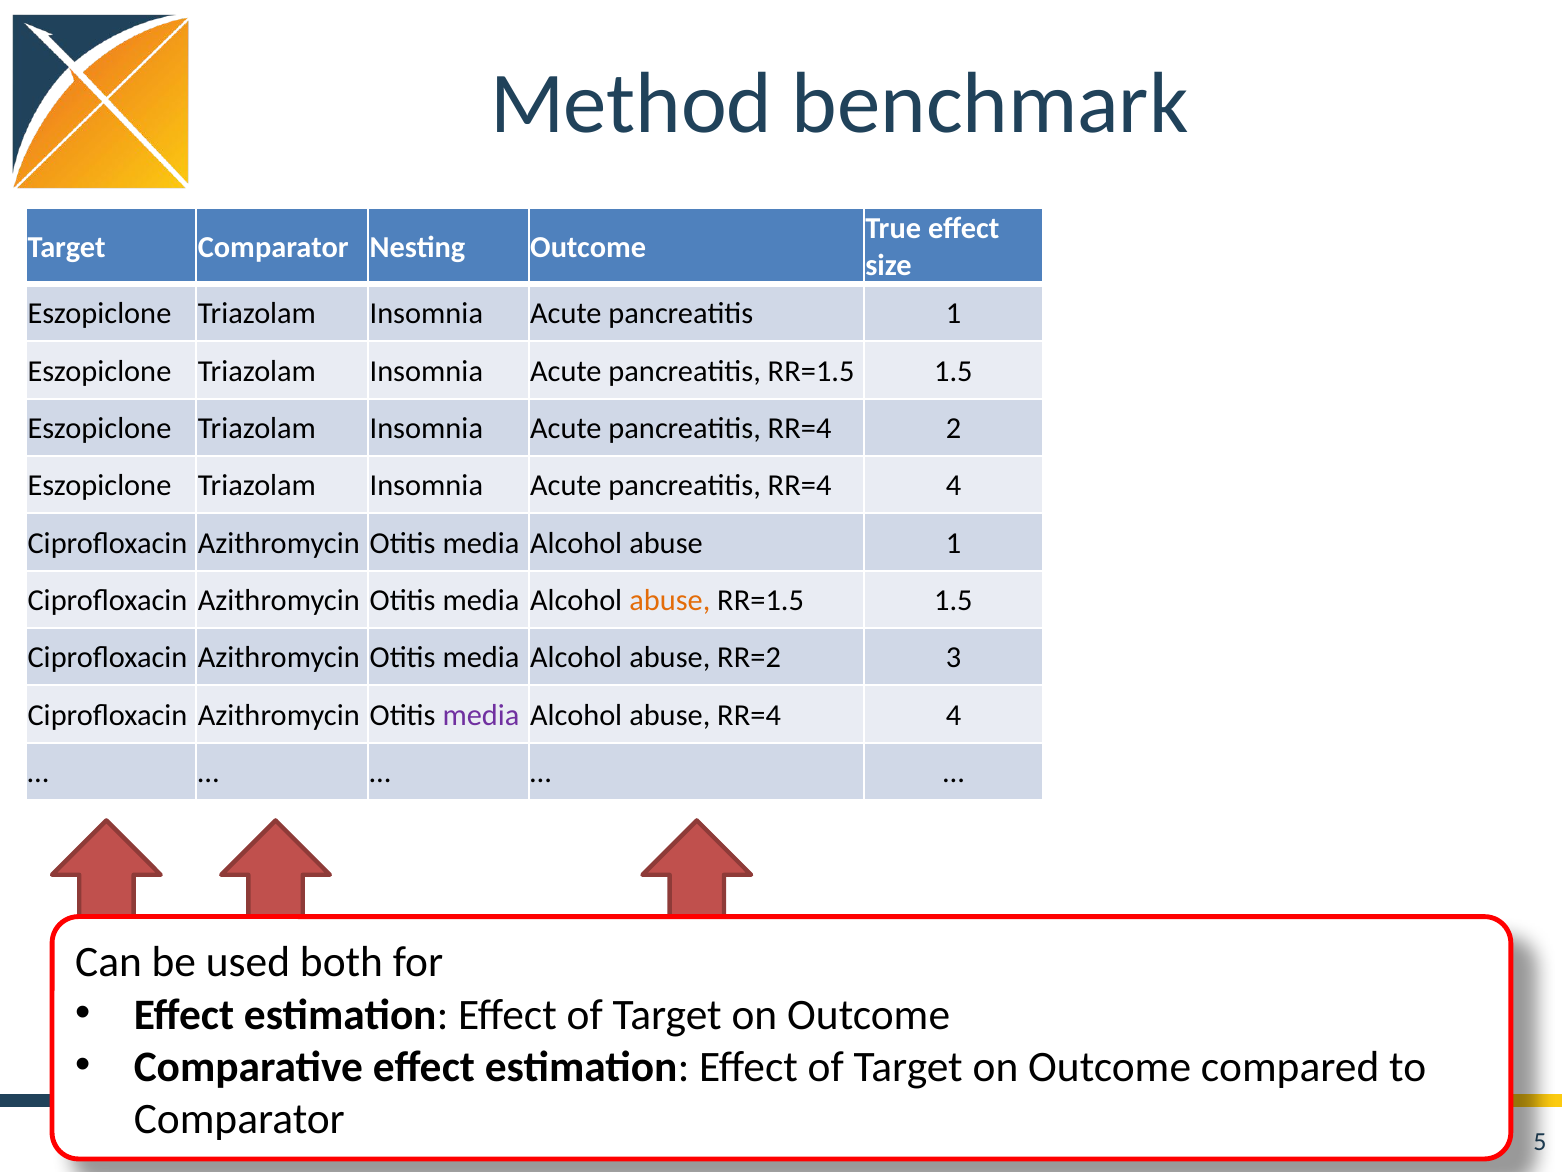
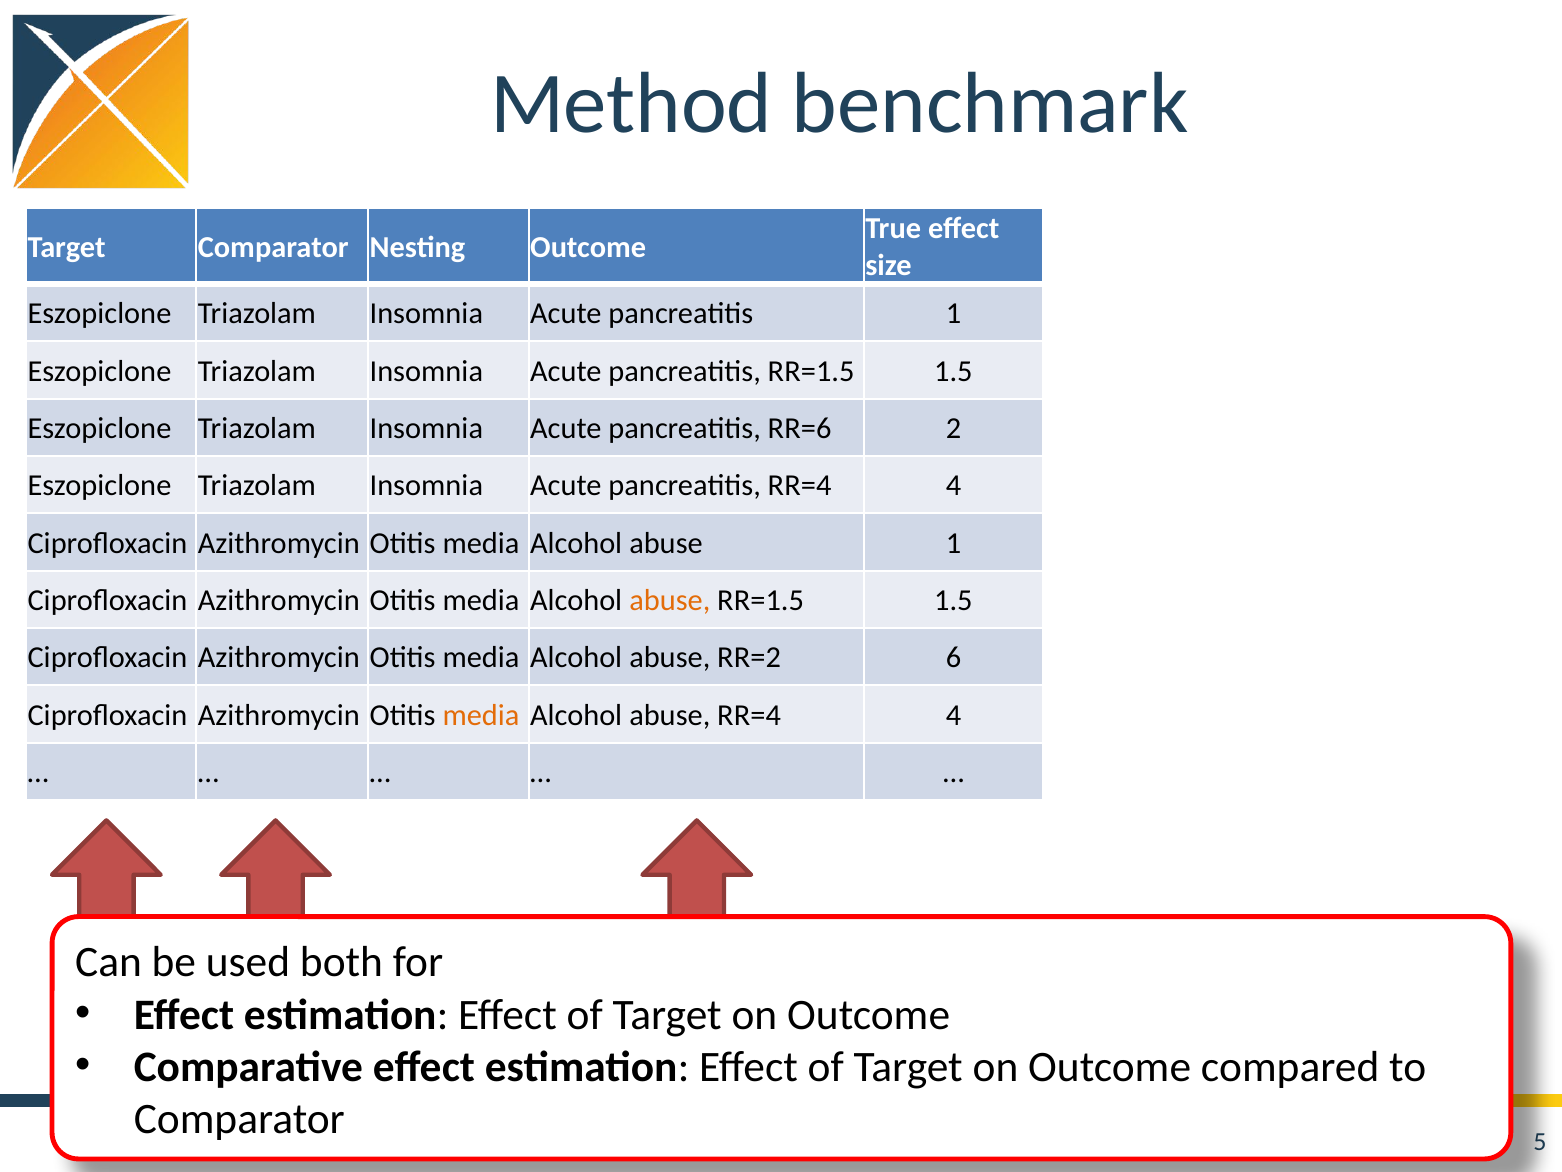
RR=4 at (800, 428): RR=4 -> RR=6
3: 3 -> 6
media at (481, 715) colour: purple -> orange
